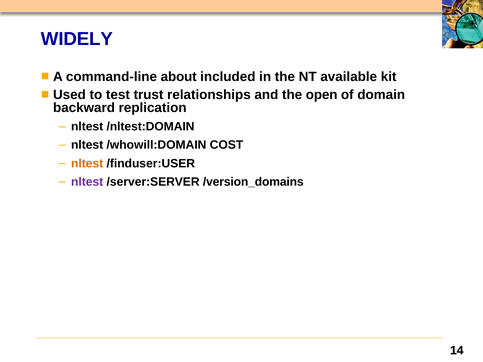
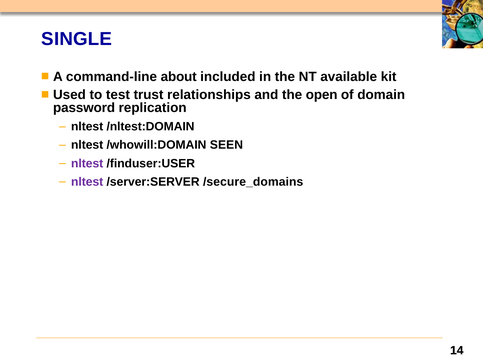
WIDELY: WIDELY -> SINGLE
backward: backward -> password
COST: COST -> SEEN
nltest at (87, 164) colour: orange -> purple
/version_domains: /version_domains -> /secure_domains
